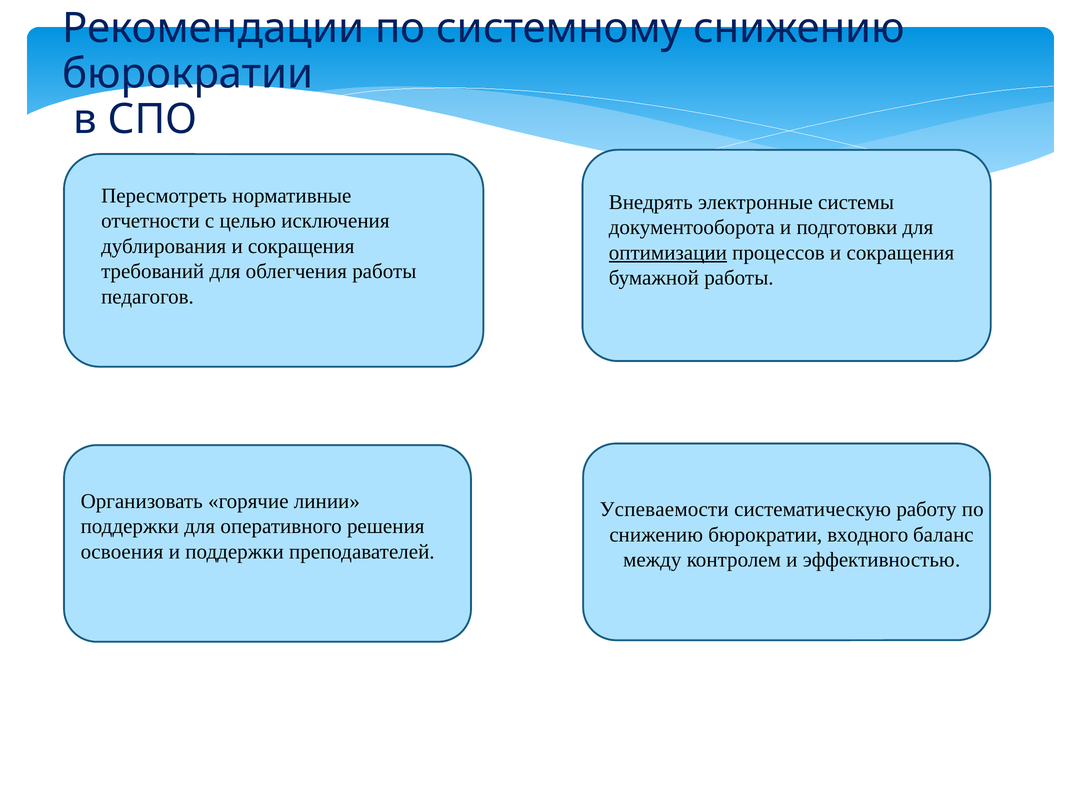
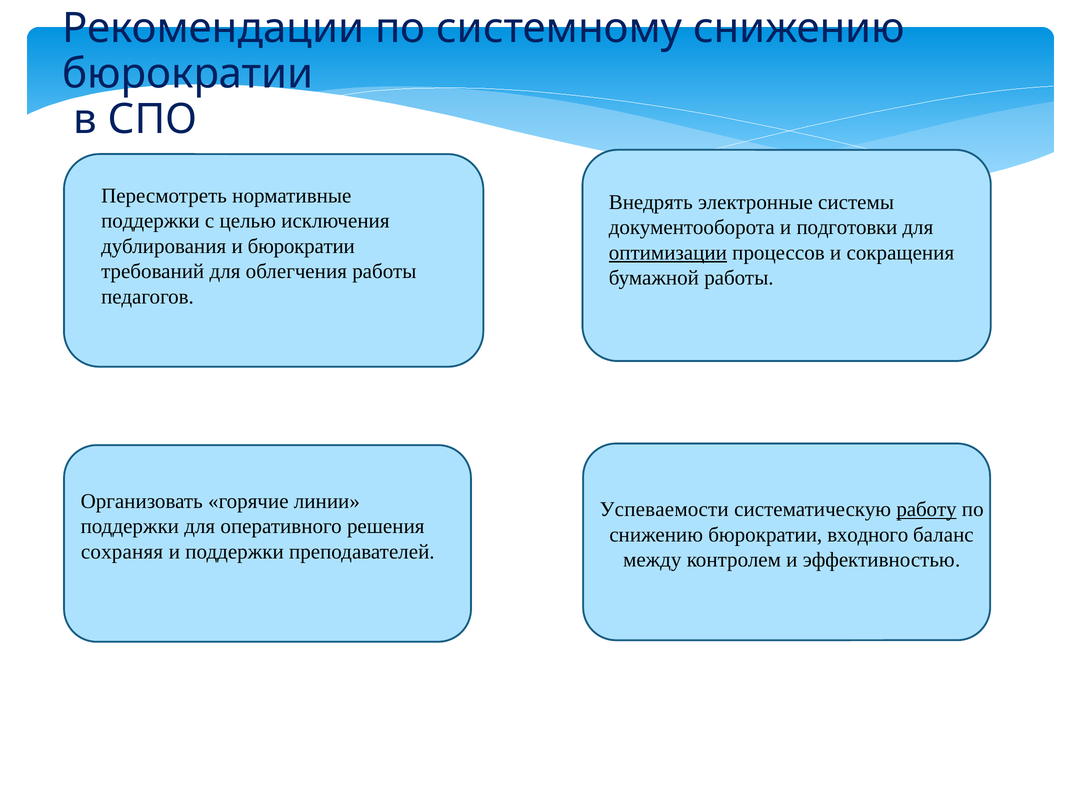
отчетности at (150, 221): отчетности -> поддержки
дублирования и сокращения: сокращения -> бюрократии
работу underline: none -> present
освоения: освоения -> сохраняя
